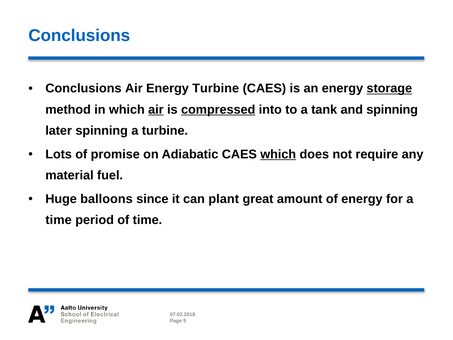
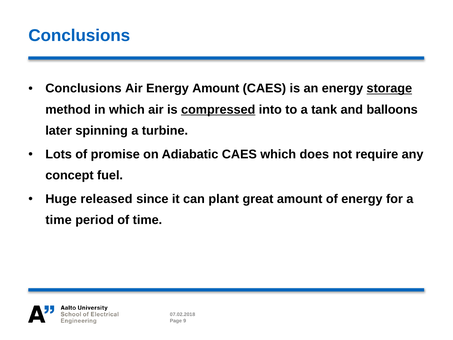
Energy Turbine: Turbine -> Amount
air at (156, 109) underline: present -> none
and spinning: spinning -> balloons
which at (278, 154) underline: present -> none
material: material -> concept
balloons: balloons -> released
